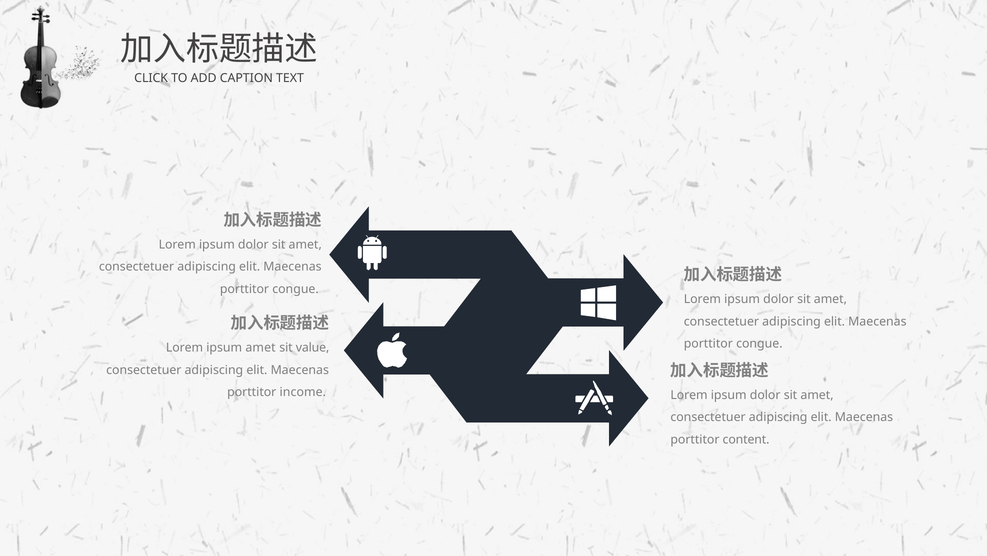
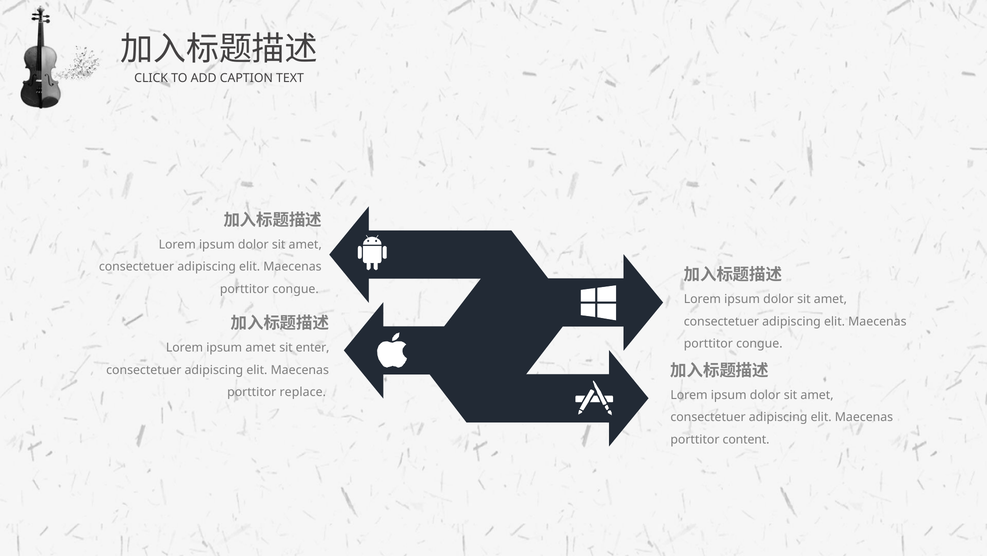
value: value -> enter
income: income -> replace
